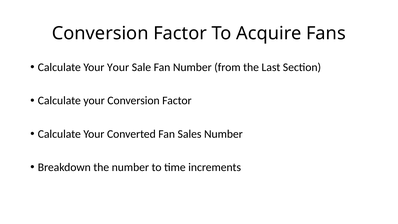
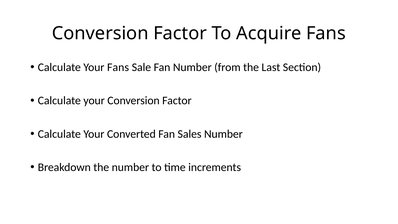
Your Your: Your -> Fans
